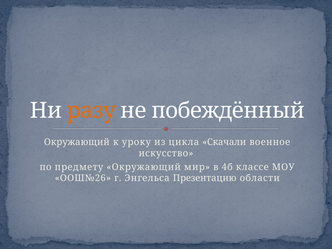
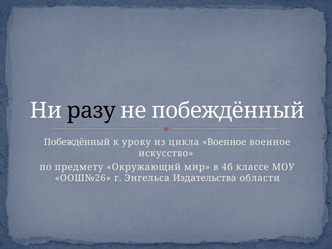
разу colour: orange -> black
Окружающий at (77, 142): Окружающий -> Побеждённый
цикла Скачали: Скачали -> Военное
Презентацию: Презентацию -> Издательства
